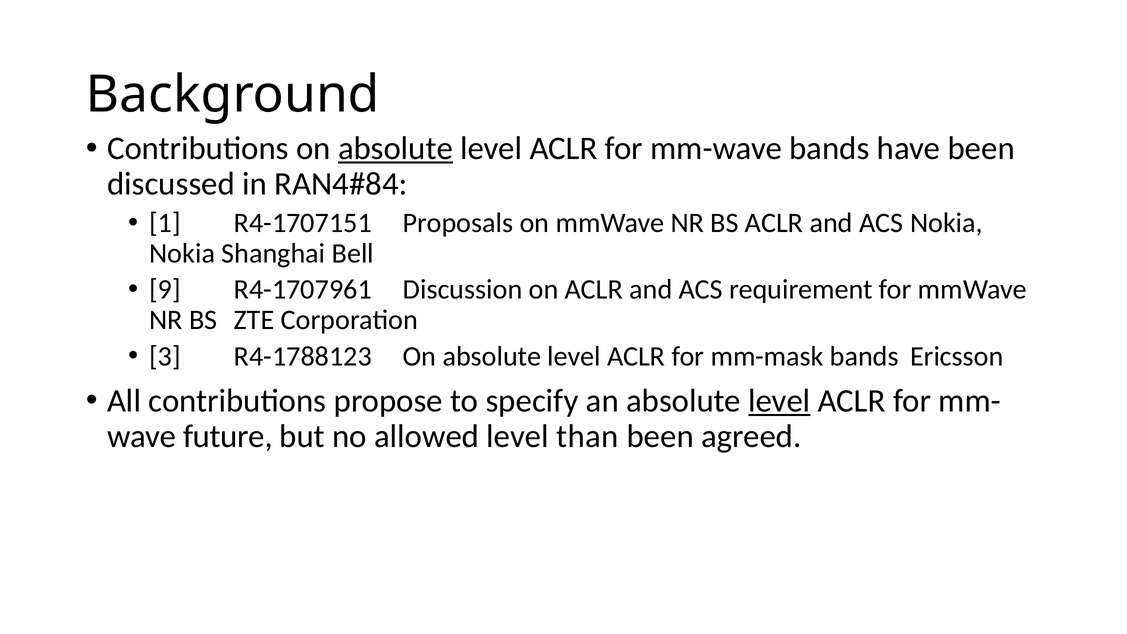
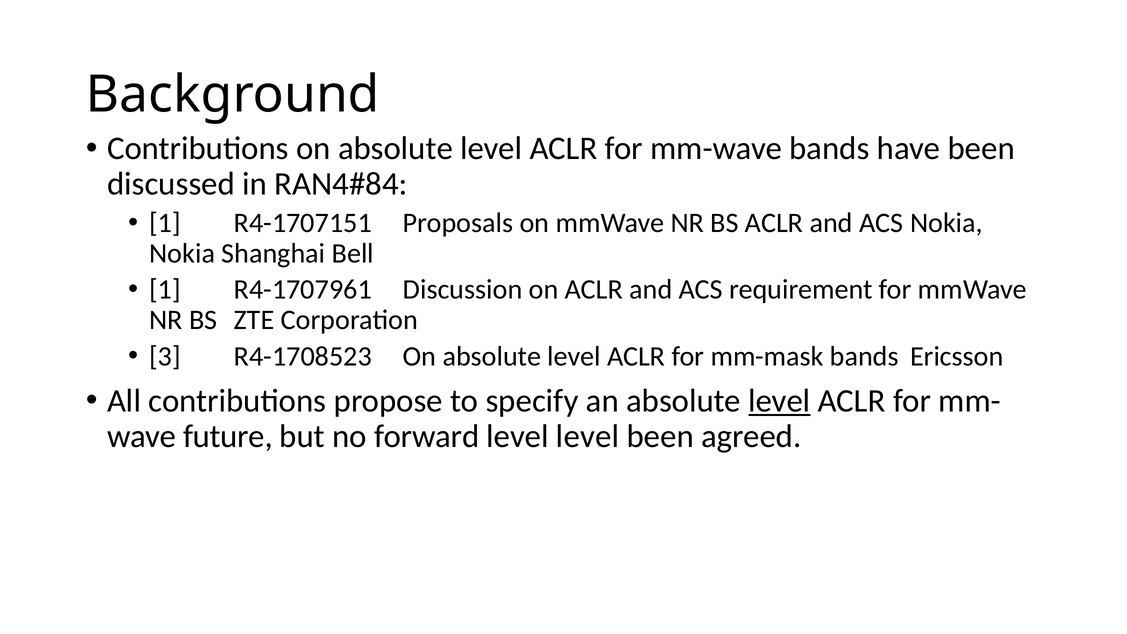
absolute at (395, 149) underline: present -> none
9 at (165, 289): 9 -> 1
R4-1788123: R4-1788123 -> R4-1708523
allowed: allowed -> forward
level than: than -> level
